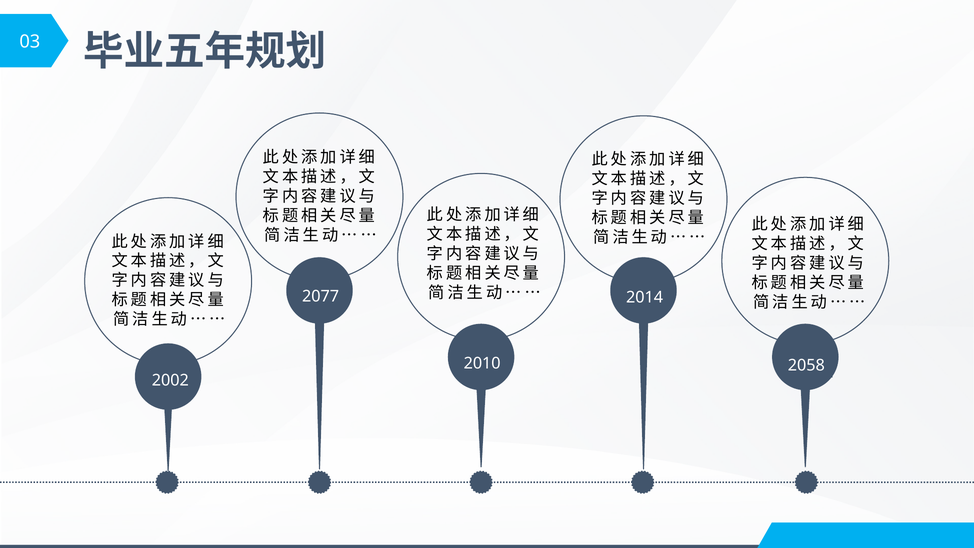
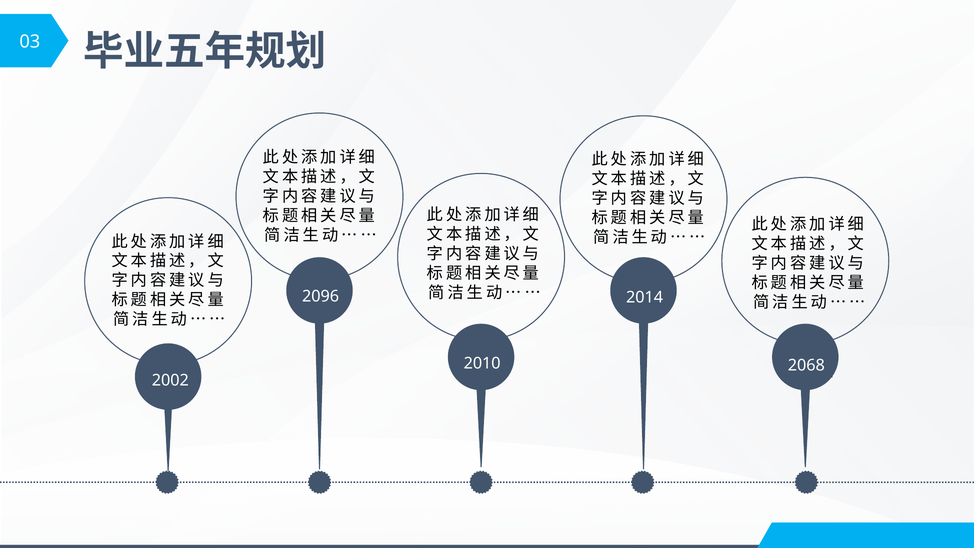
2077: 2077 -> 2096
2058: 2058 -> 2068
